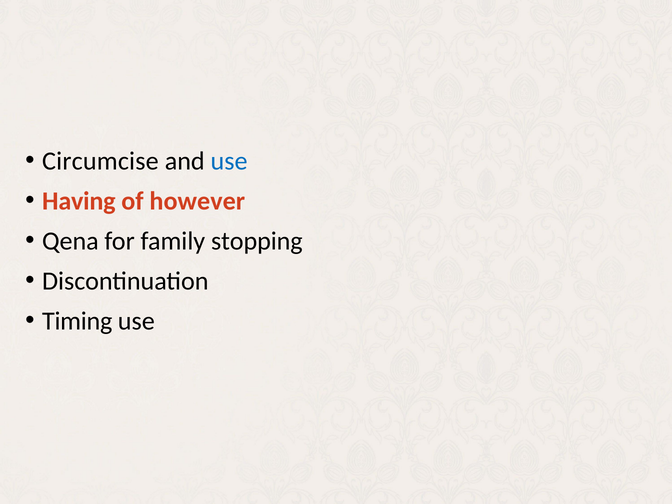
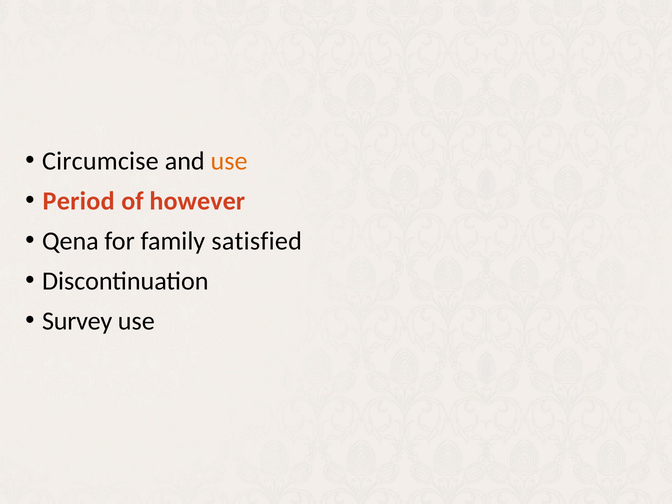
use at (229, 161) colour: blue -> orange
Having: Having -> Period
stopping: stopping -> satisfied
Timing: Timing -> Survey
